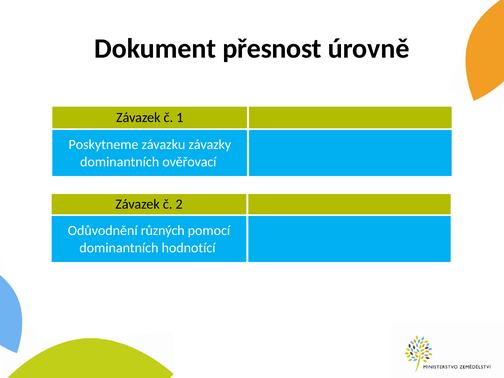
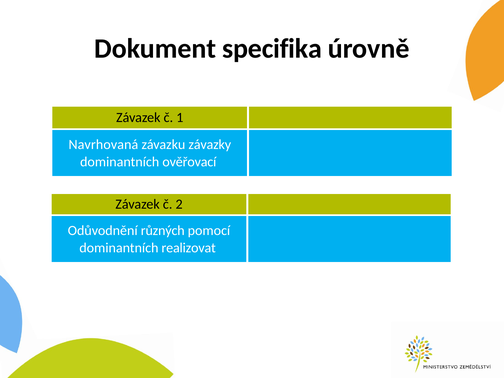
přesnost: přesnost -> specifika
Poskytneme: Poskytneme -> Navrhovaná
hodnotící: hodnotící -> realizovat
